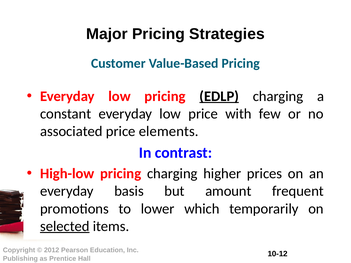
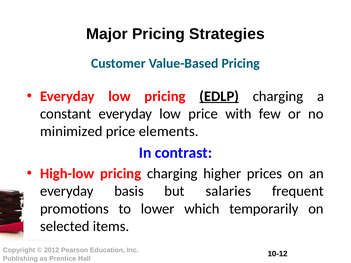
associated: associated -> minimized
amount: amount -> salaries
selected underline: present -> none
